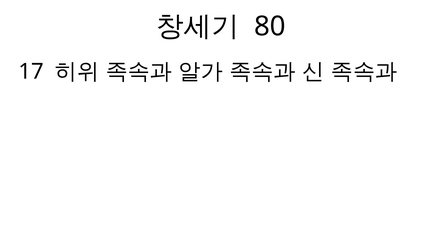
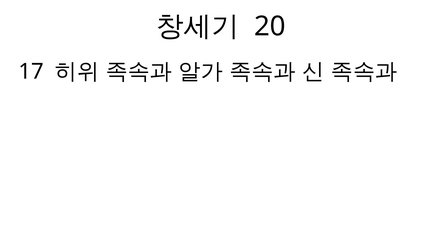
80: 80 -> 20
